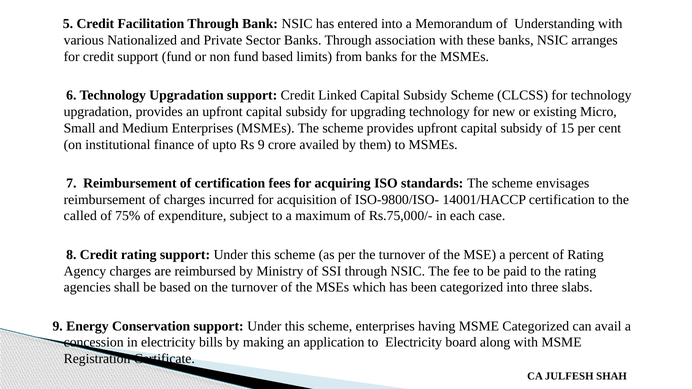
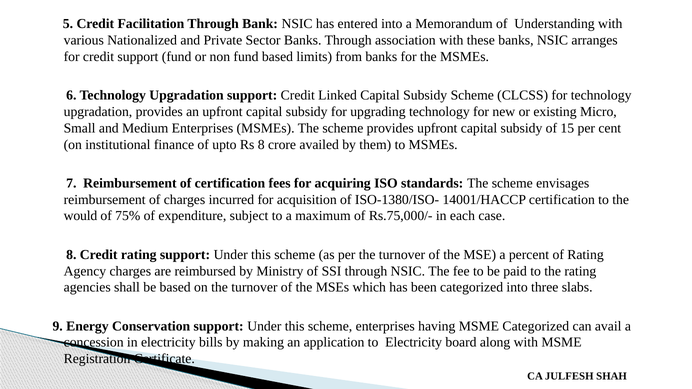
Rs 9: 9 -> 8
ISO-9800/ISO-: ISO-9800/ISO- -> ISO-1380/ISO-
called: called -> would
